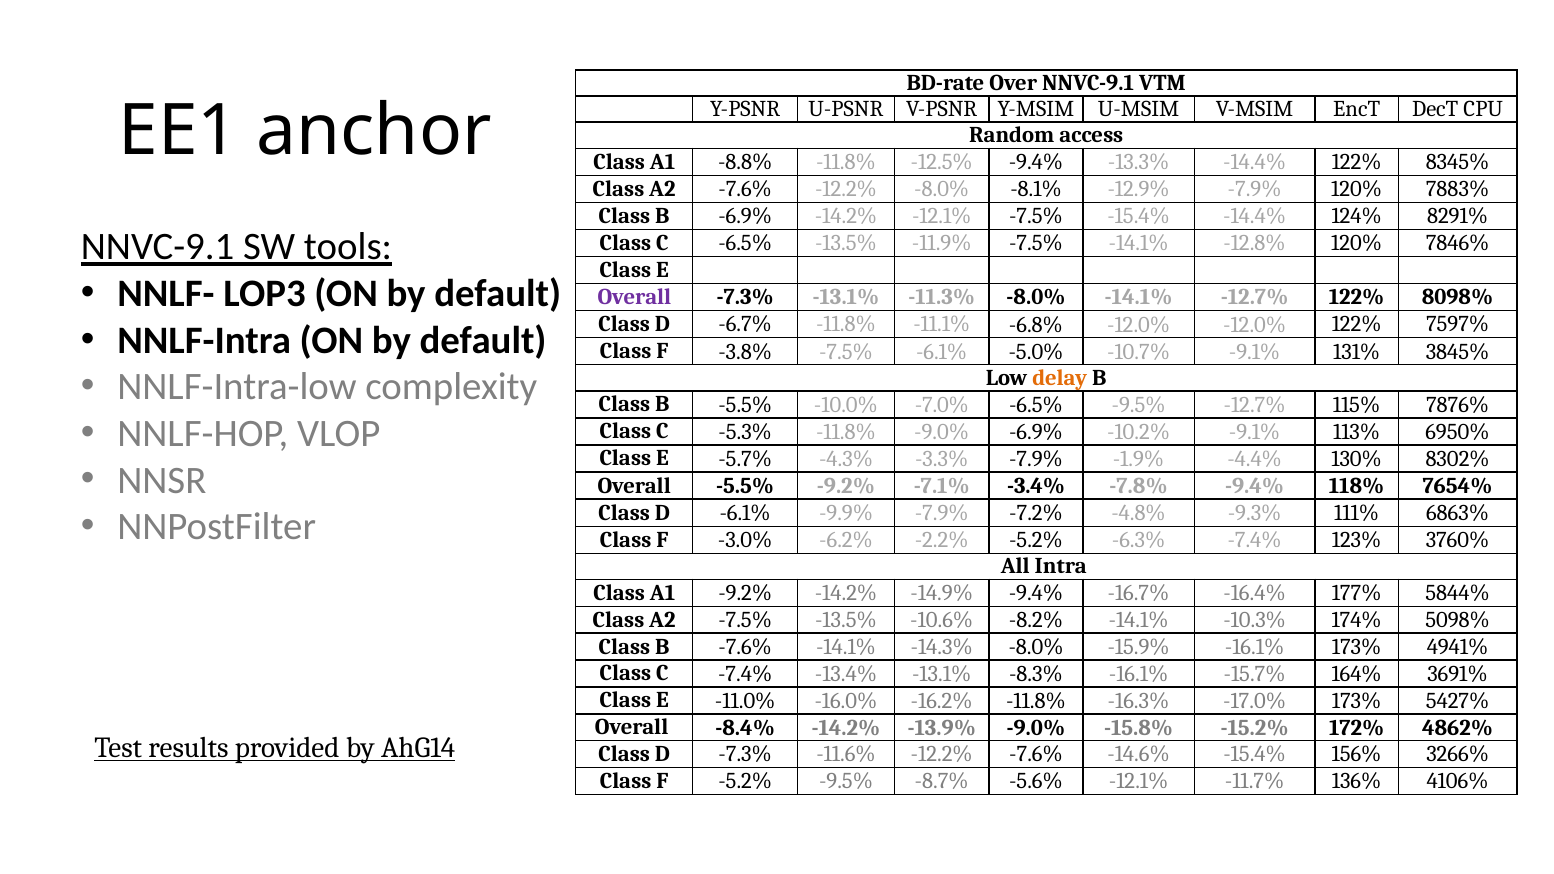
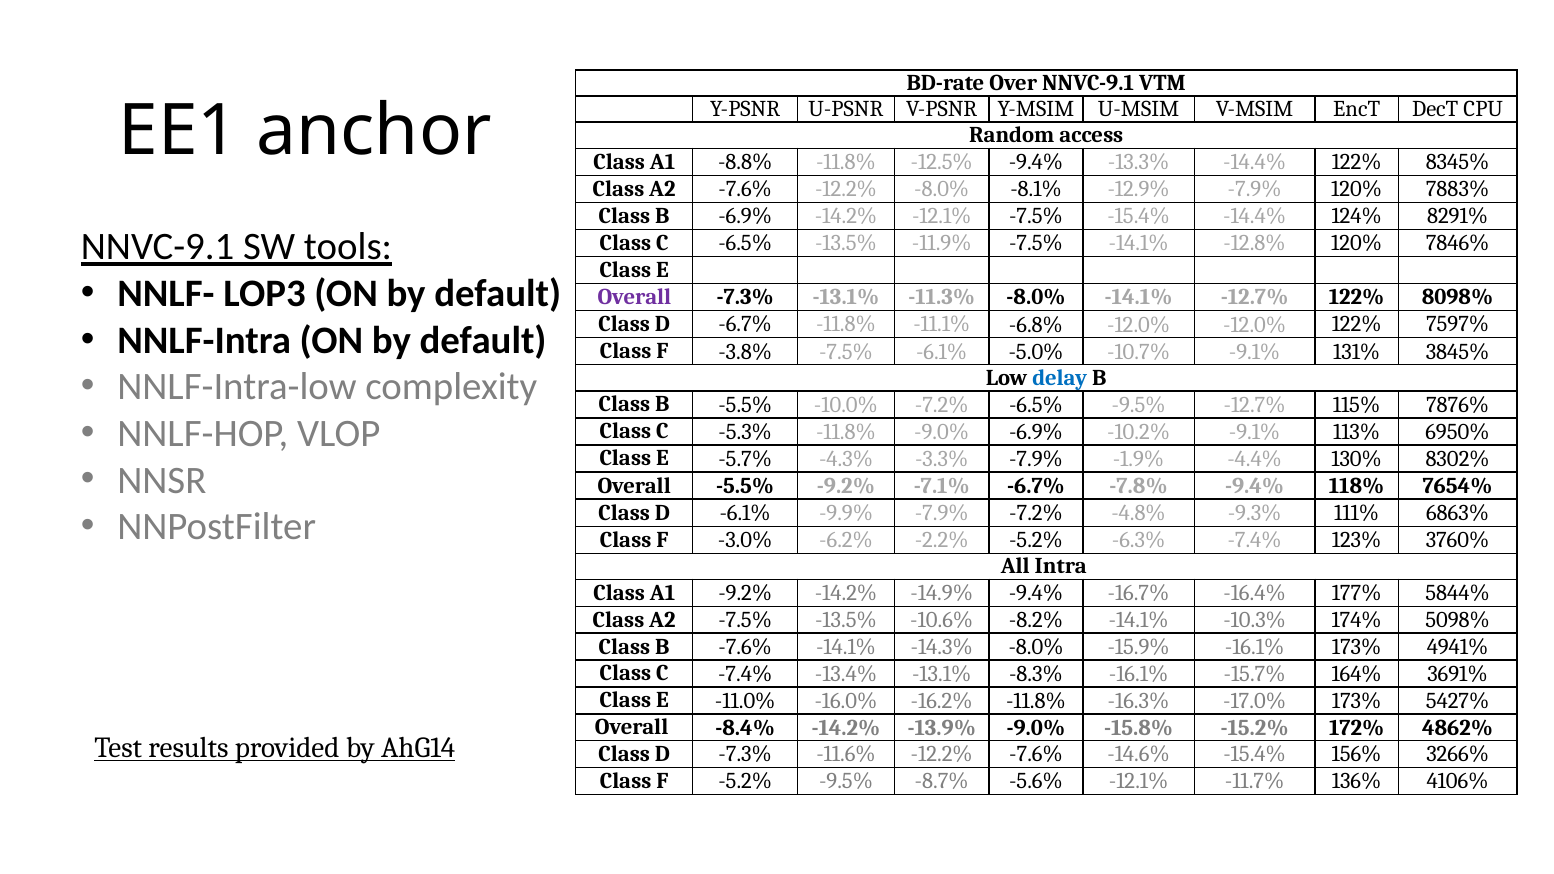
delay colour: orange -> blue
-10.0% -7.0%: -7.0% -> -7.2%
-7.1% -3.4%: -3.4% -> -6.7%
